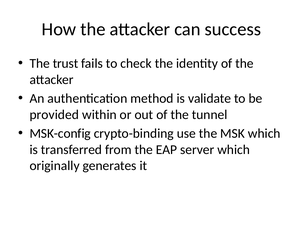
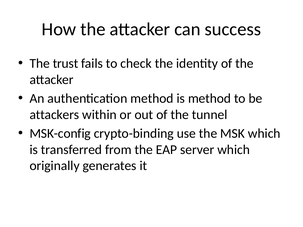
is validate: validate -> method
provided: provided -> attackers
